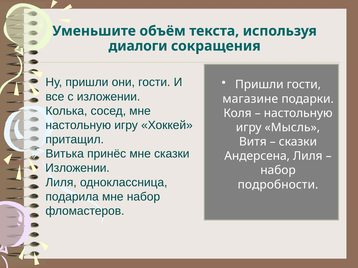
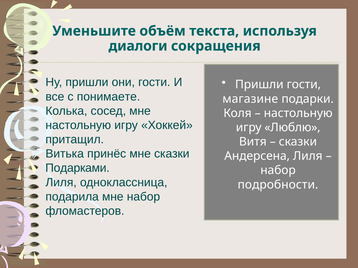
с изложении: изложении -> понимаете
Мысль: Мысль -> Люблю
Изложении at (77, 168): Изложении -> Подарками
